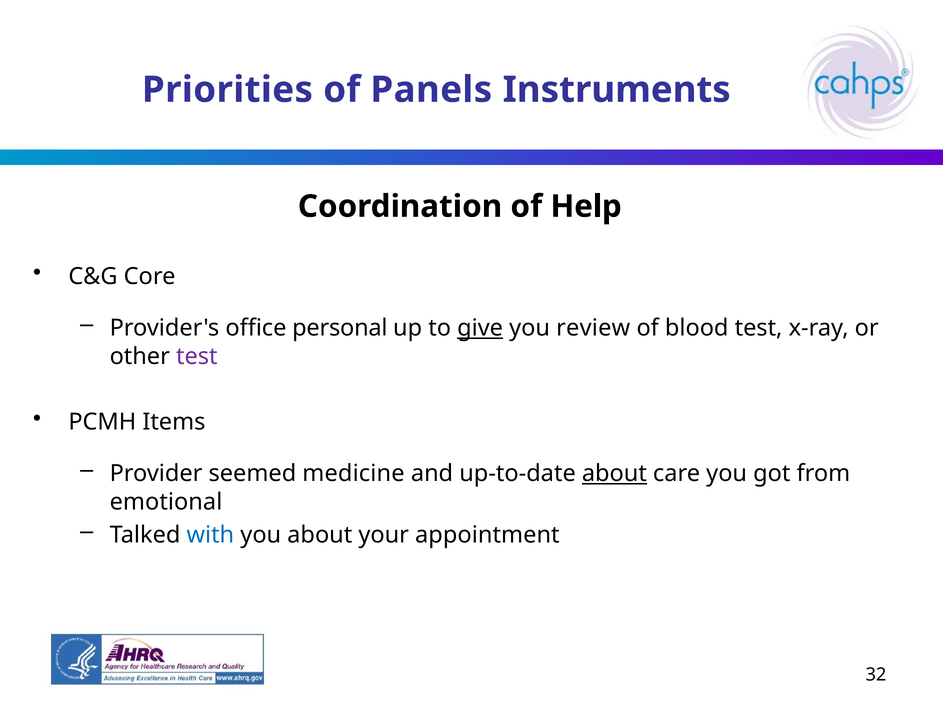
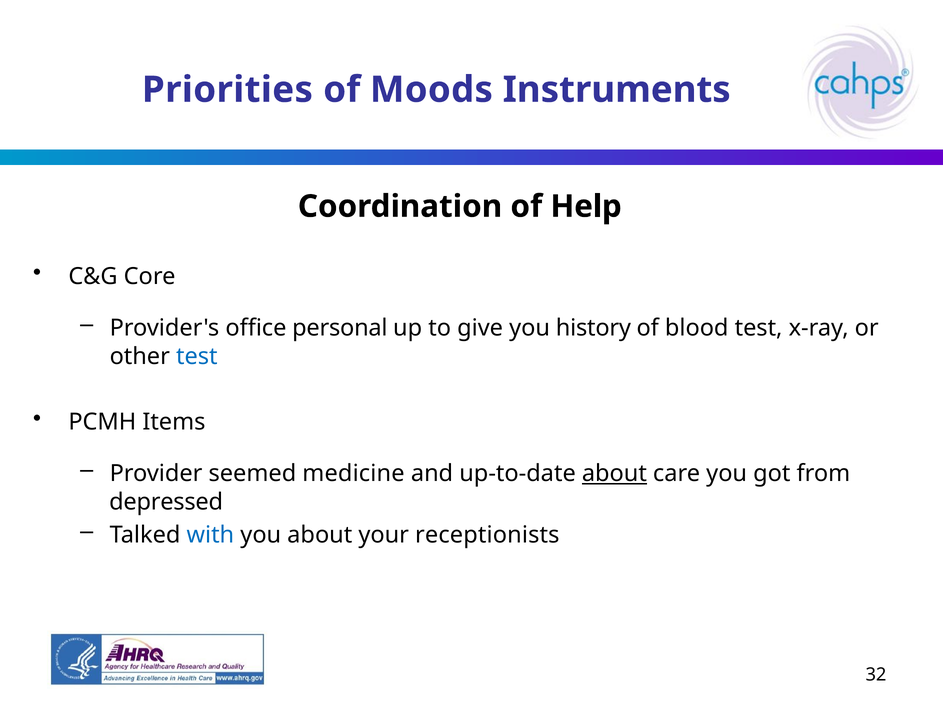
Panels: Panels -> Moods
give underline: present -> none
review: review -> history
test at (197, 356) colour: purple -> blue
emotional: emotional -> depressed
appointment: appointment -> receptionists
